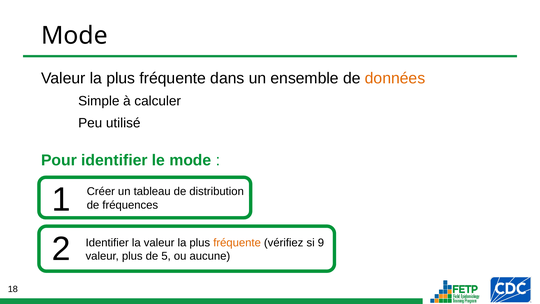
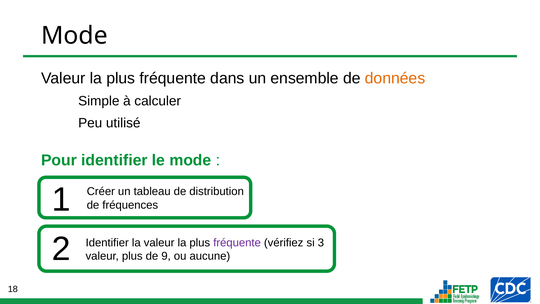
fréquente at (237, 242) colour: orange -> purple
9: 9 -> 3
5: 5 -> 9
